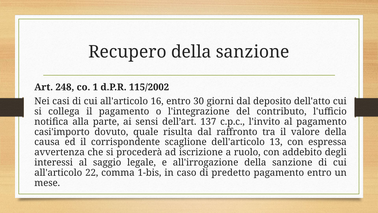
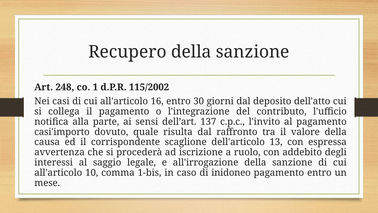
22: 22 -> 10
predetto: predetto -> inidoneo
